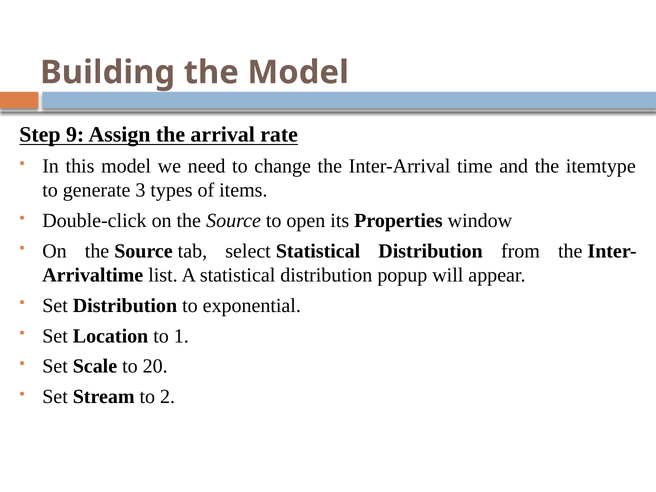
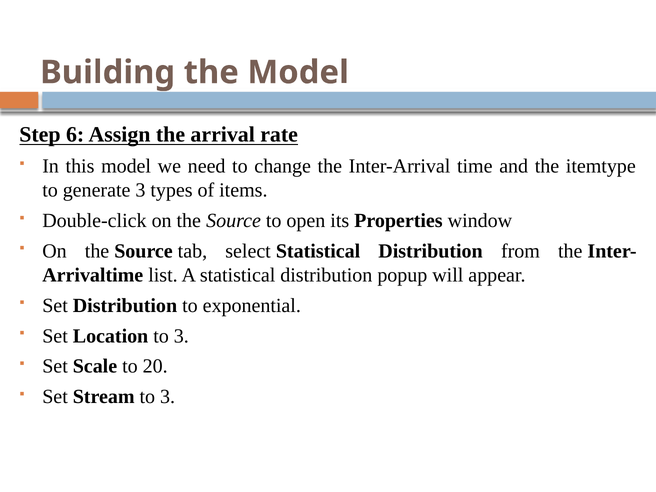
9: 9 -> 6
Location to 1: 1 -> 3
Stream to 2: 2 -> 3
